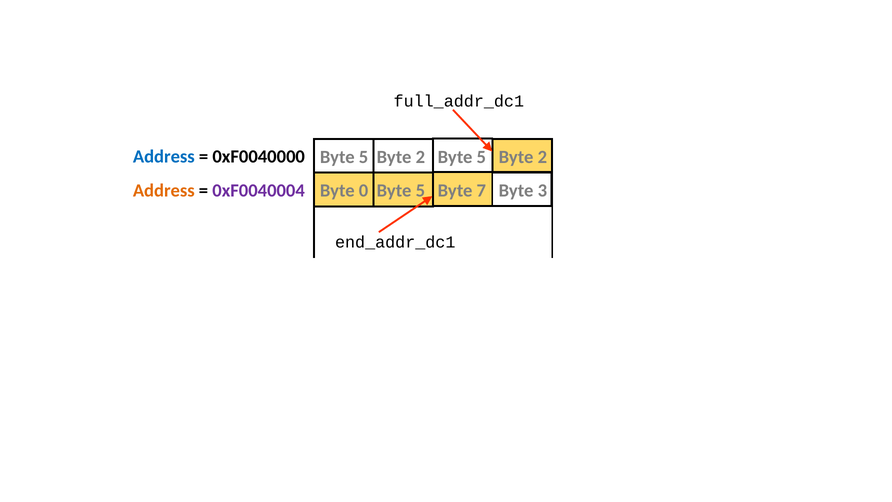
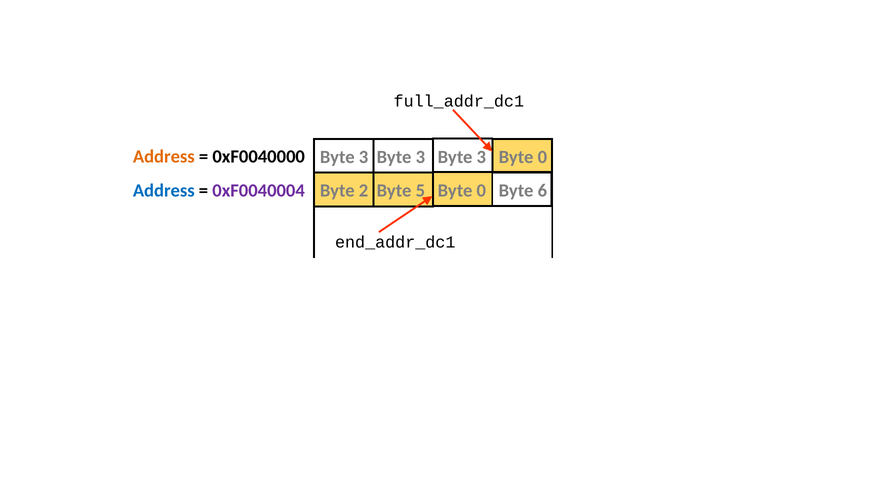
Address at (164, 157) colour: blue -> orange
5 at (364, 157): 5 -> 3
2 at (420, 157): 2 -> 3
5 at (481, 157): 5 -> 3
2 at (542, 157): 2 -> 0
Address at (164, 190) colour: orange -> blue
0: 0 -> 2
7 at (481, 191): 7 -> 0
3: 3 -> 6
